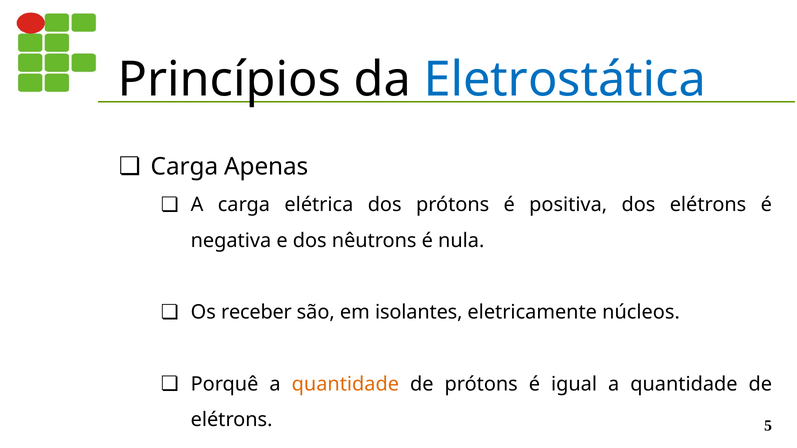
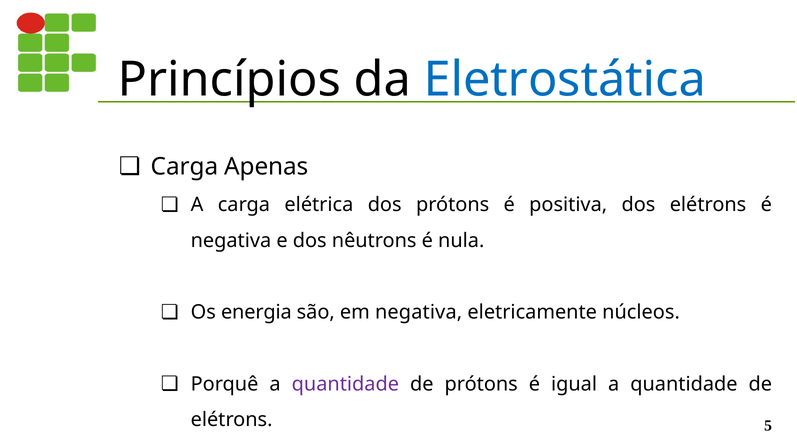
receber: receber -> energia
em isolantes: isolantes -> negativa
quantidade at (345, 384) colour: orange -> purple
